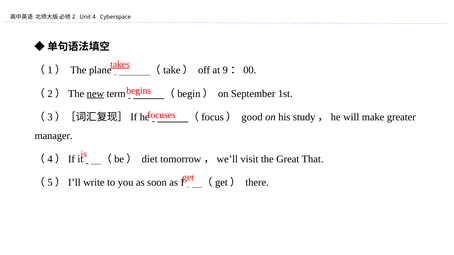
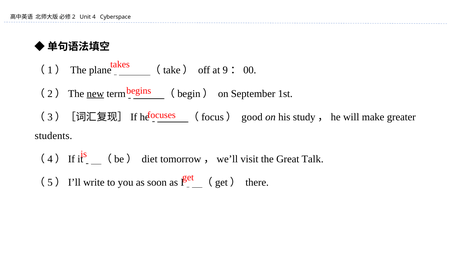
takes underline: present -> none
manager: manager -> students
That: That -> Talk
